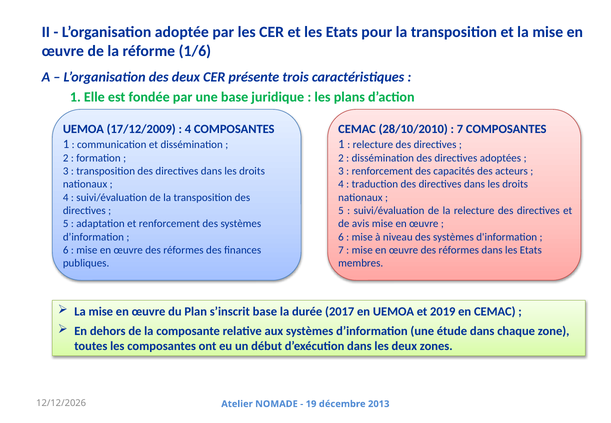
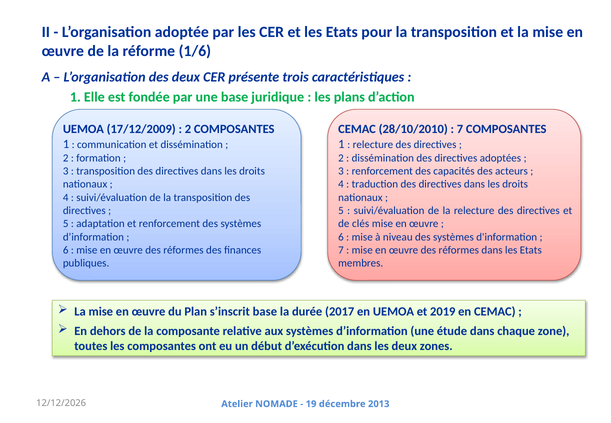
4 at (188, 129): 4 -> 2
avis: avis -> clés
